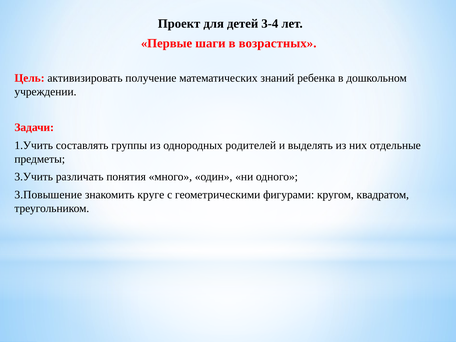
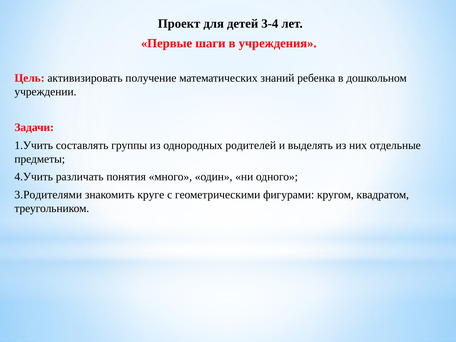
возрастных: возрастных -> учреждения
3.Учить: 3.Учить -> 4.Учить
3.Повышение: 3.Повышение -> 3.Родителями
